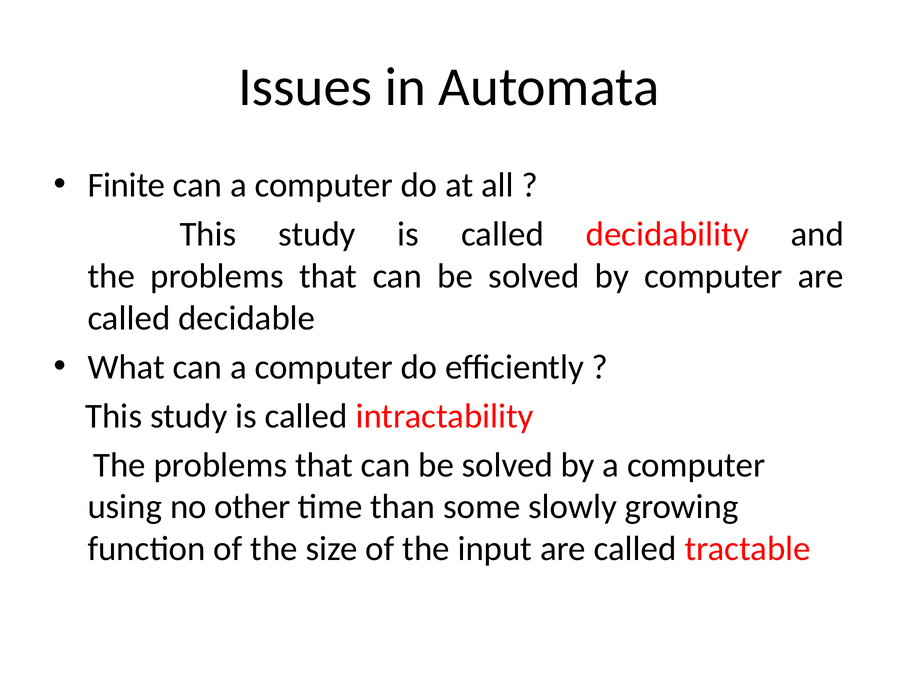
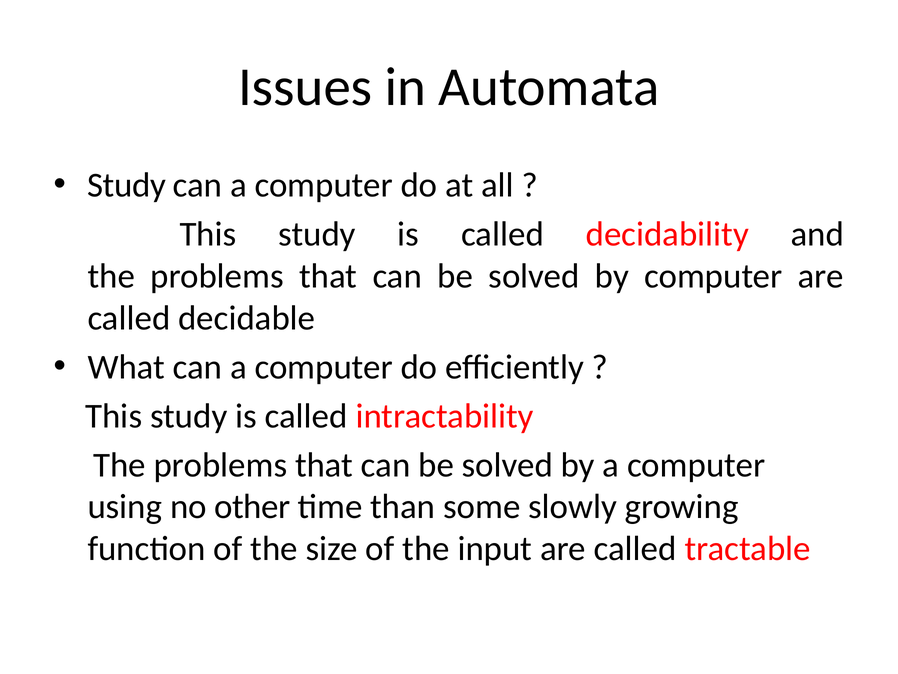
Finite at (126, 185): Finite -> Study
